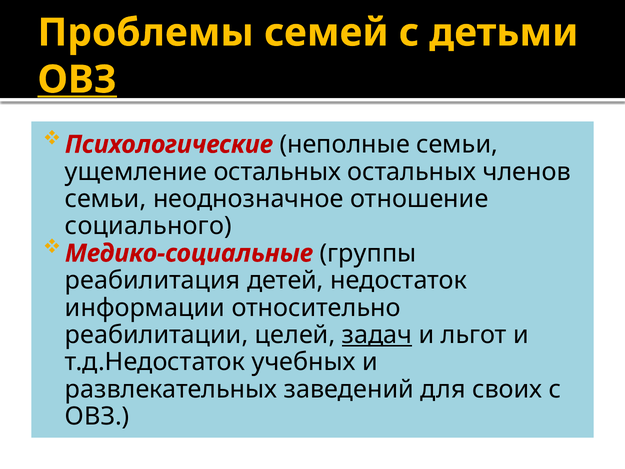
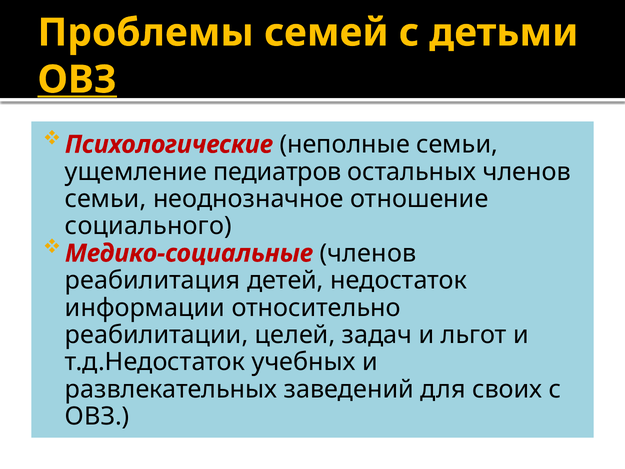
ущемление остальных: остальных -> педиатров
Медико-социальные группы: группы -> членов
задач underline: present -> none
